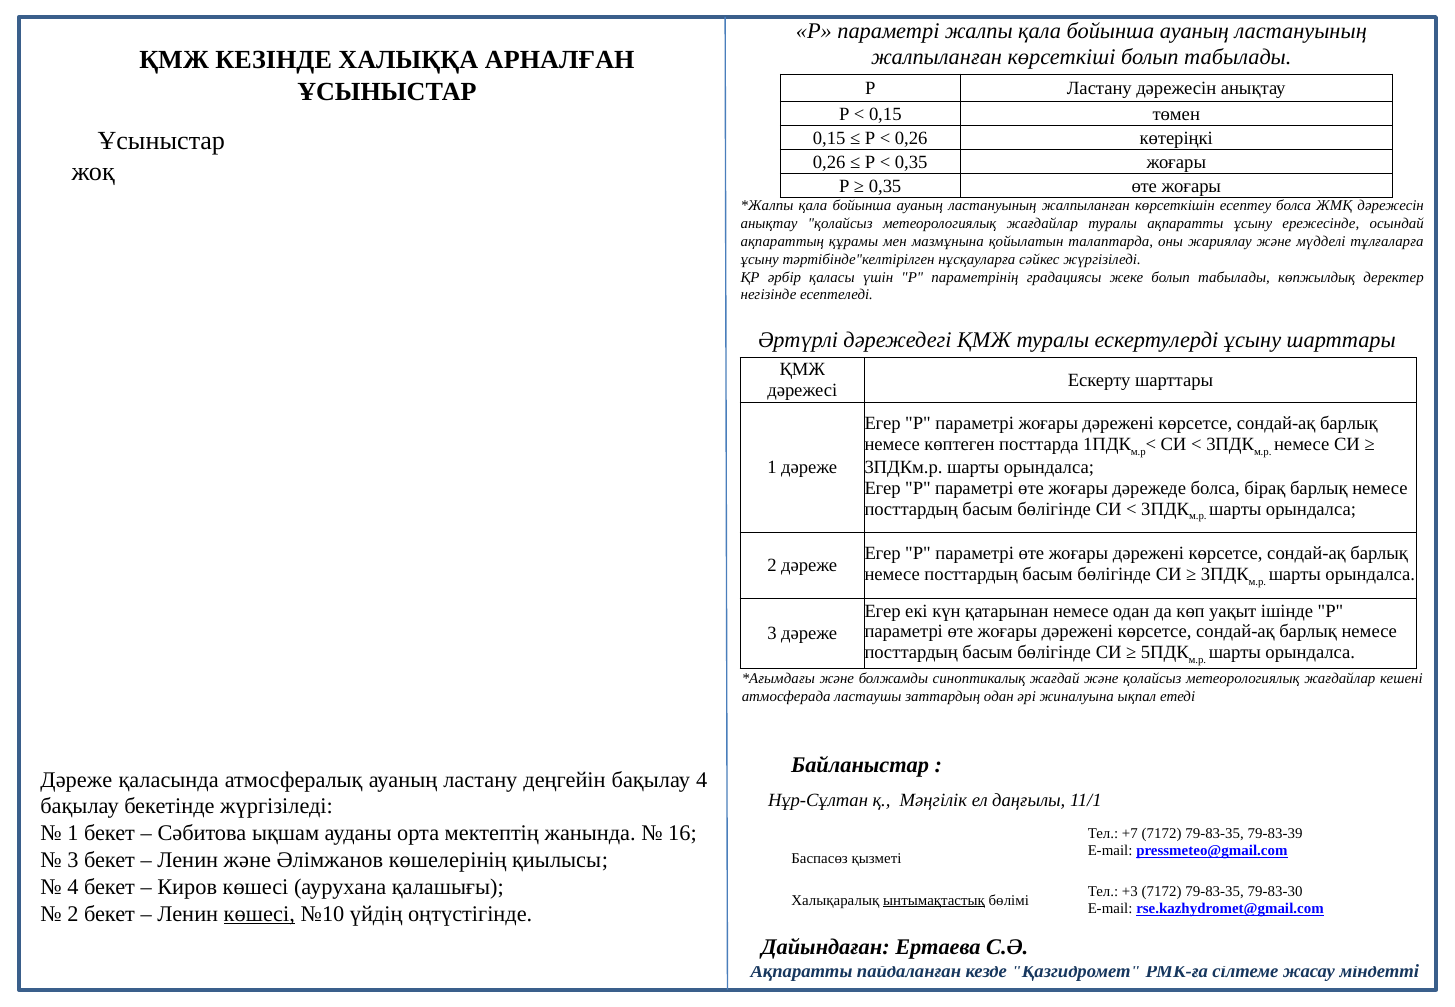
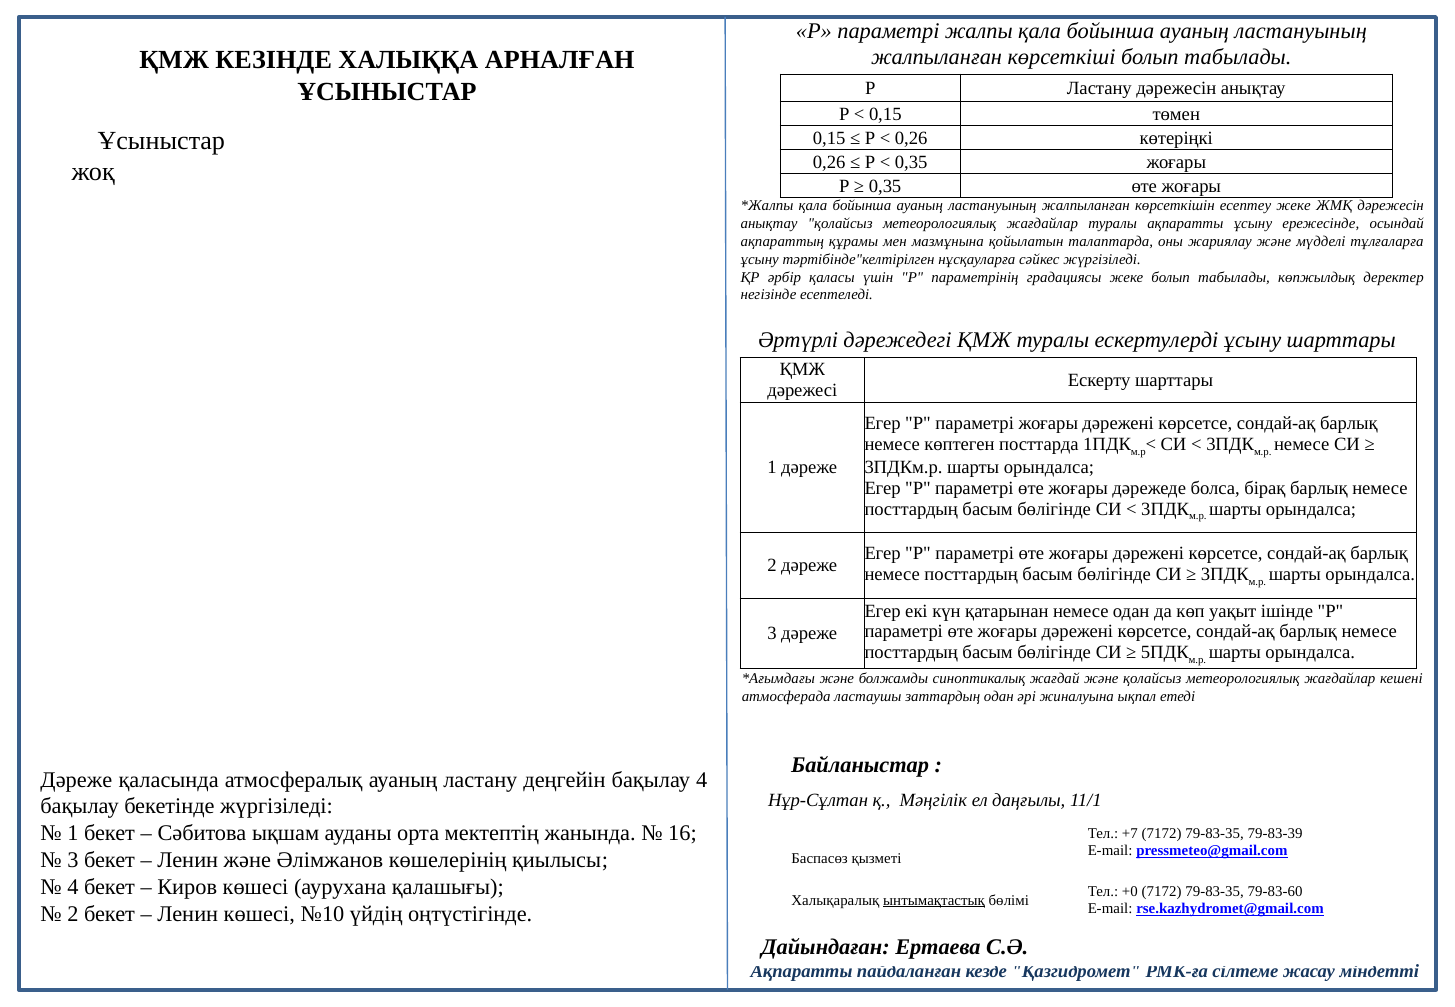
есептеу болса: болса -> жеке
+3: +3 -> +0
79-83-30: 79-83-30 -> 79-83-60
көшесі at (259, 914) underline: present -> none
